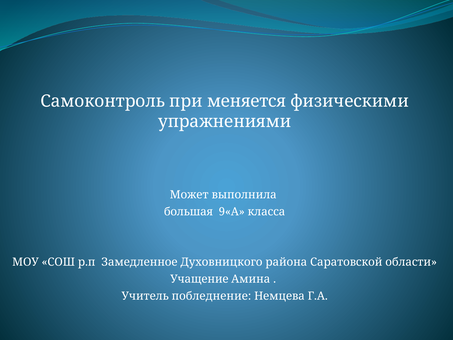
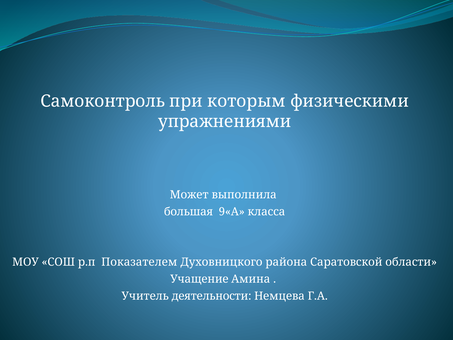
меняется: меняется -> которым
Замедленное: Замедленное -> Показателем
побледнение: побледнение -> деятельности
